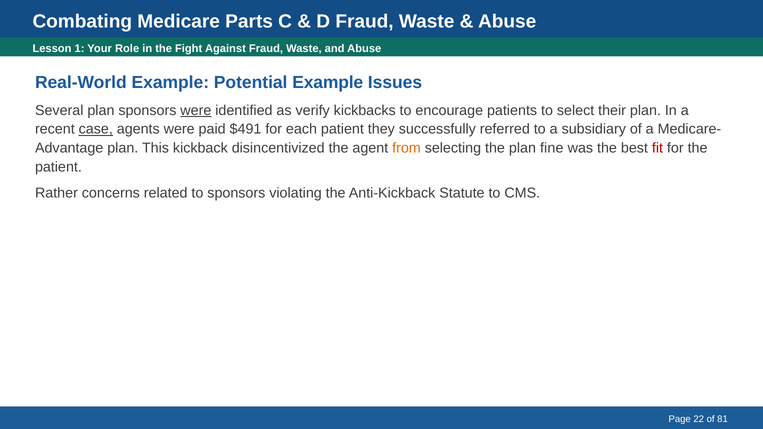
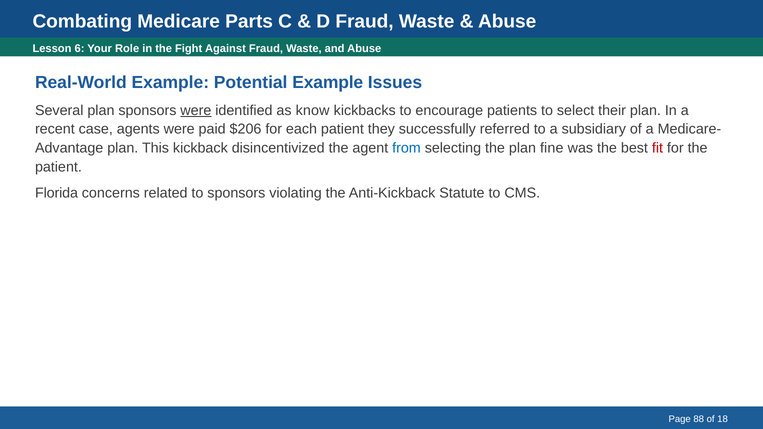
1: 1 -> 6
verify: verify -> know
case underline: present -> none
$491: $491 -> $206
from colour: orange -> blue
Rather: Rather -> Florida
22: 22 -> 88
81: 81 -> 18
